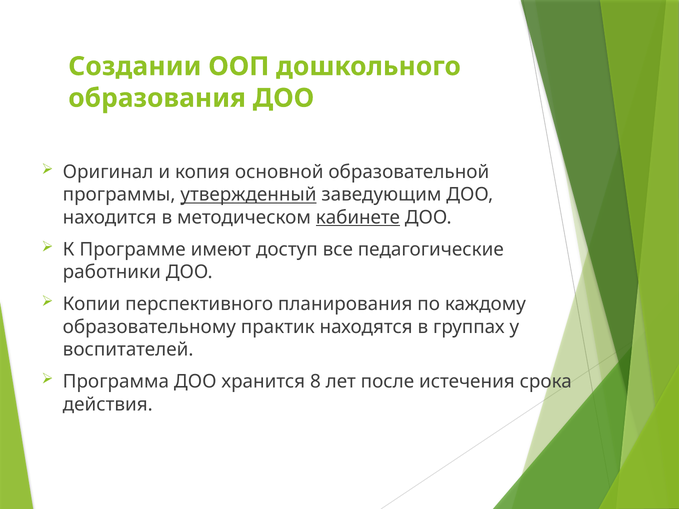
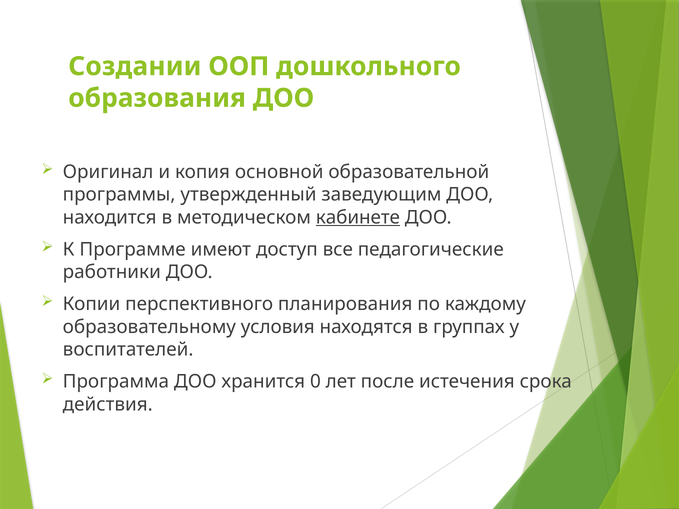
утвержденный underline: present -> none
практик: практик -> условия
8: 8 -> 0
